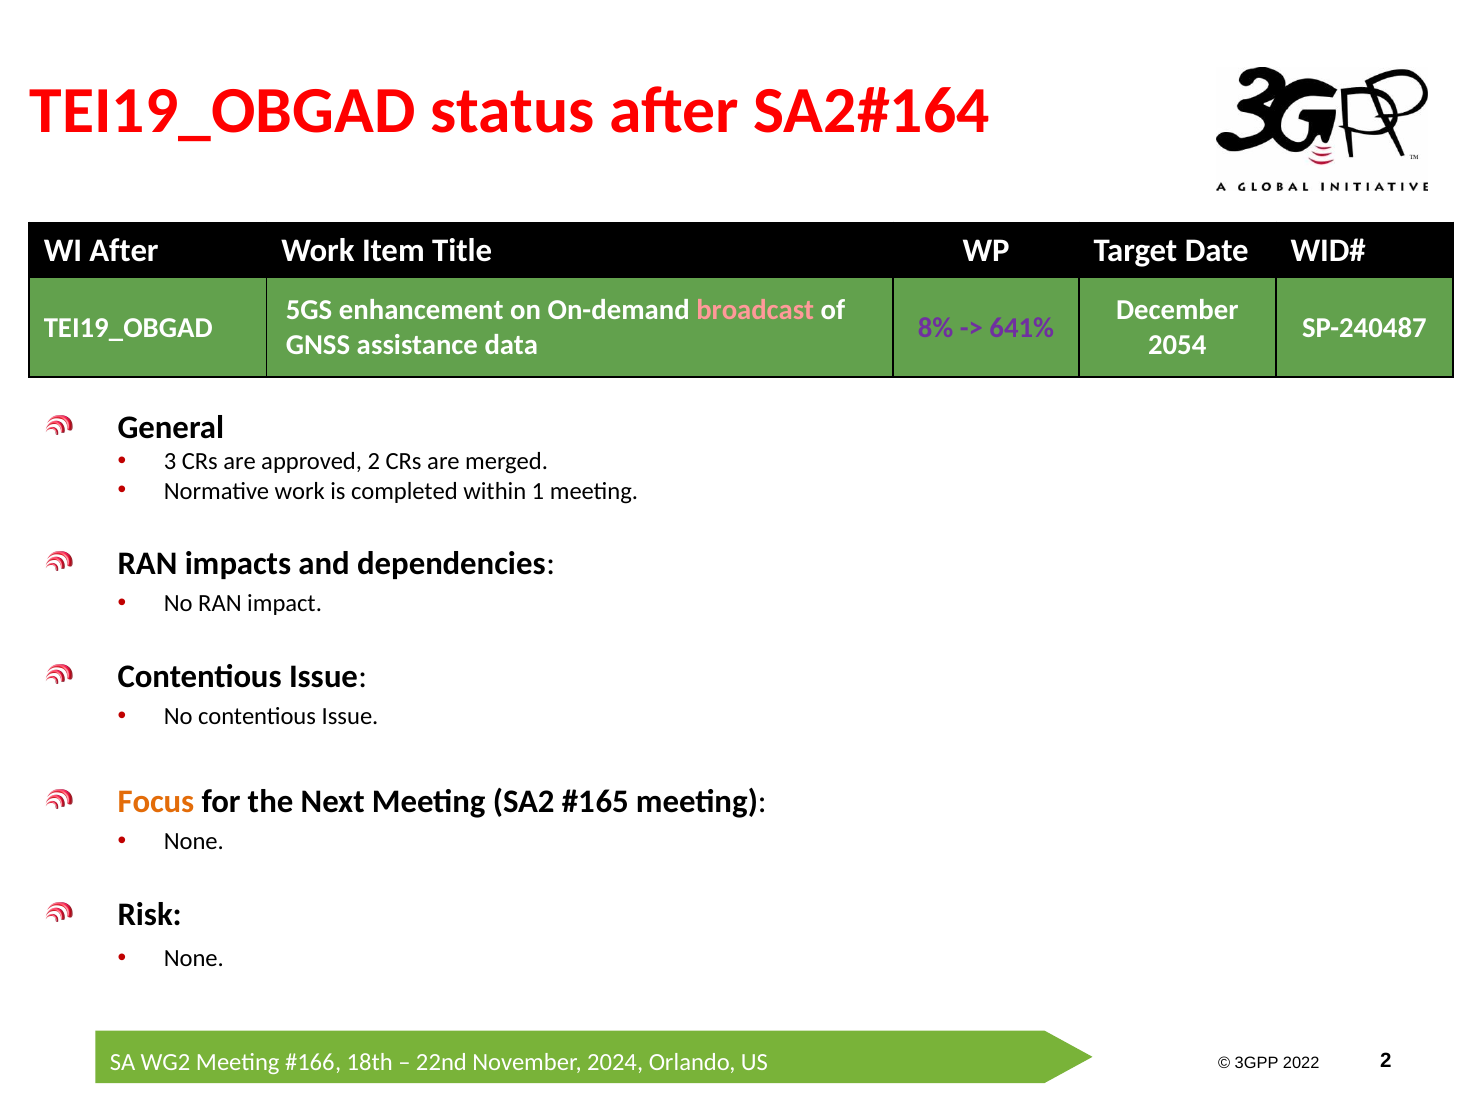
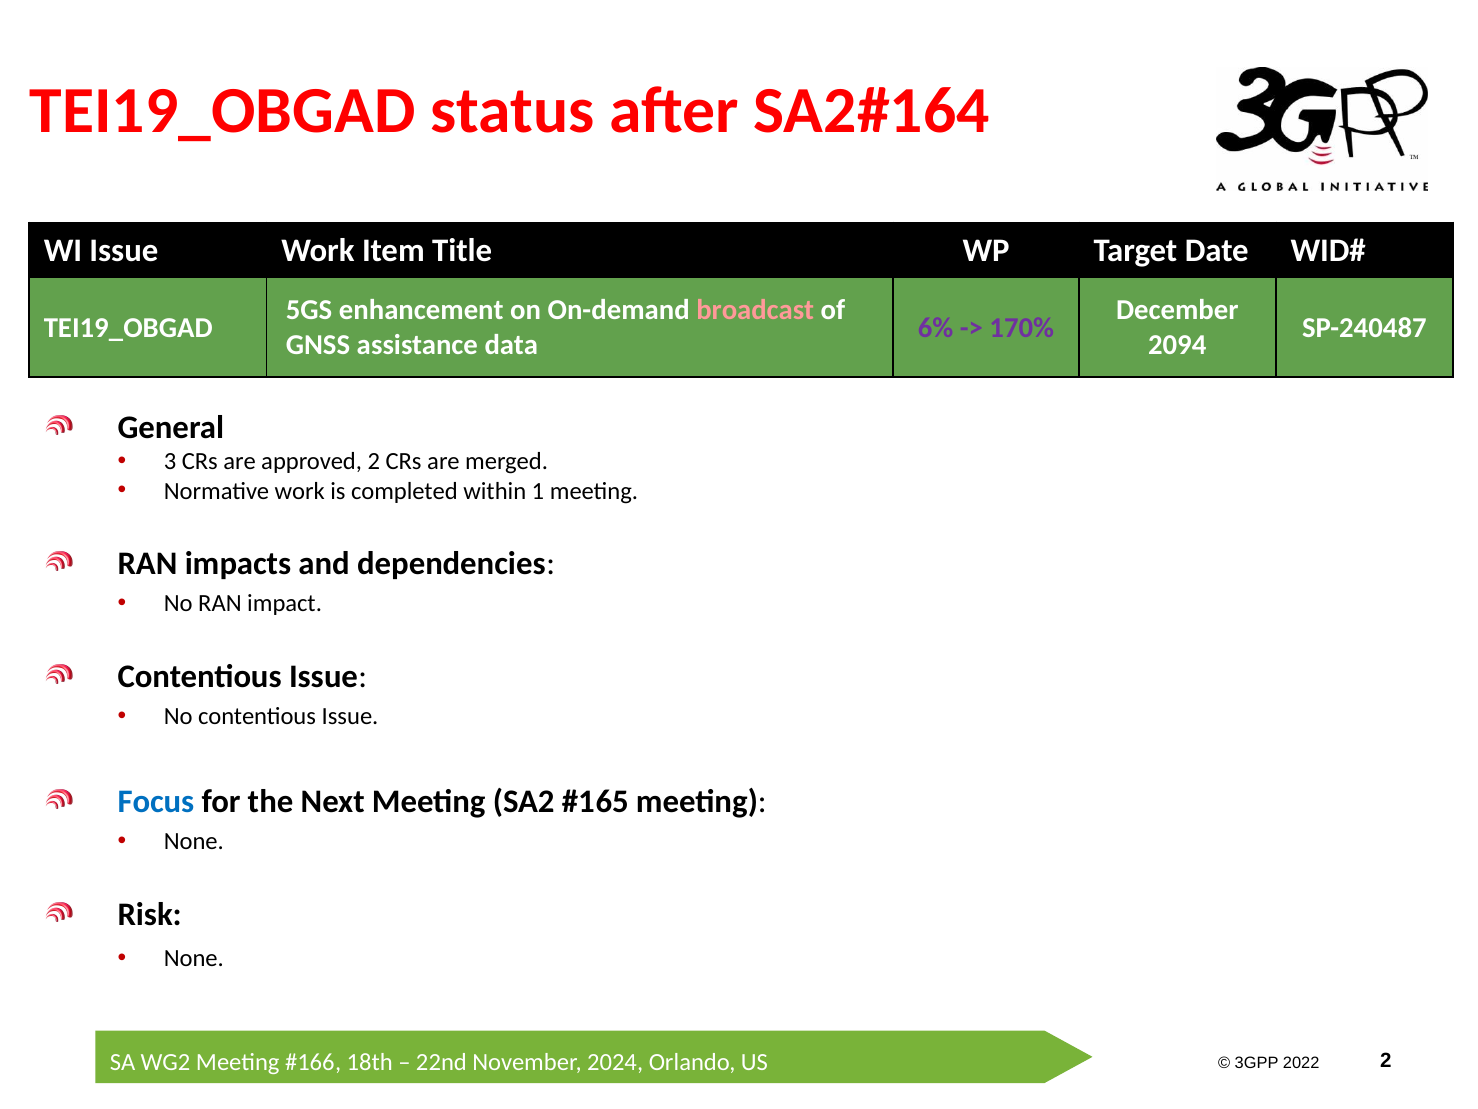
WI After: After -> Issue
8%: 8% -> 6%
641%: 641% -> 170%
2054: 2054 -> 2094
Focus colour: orange -> blue
